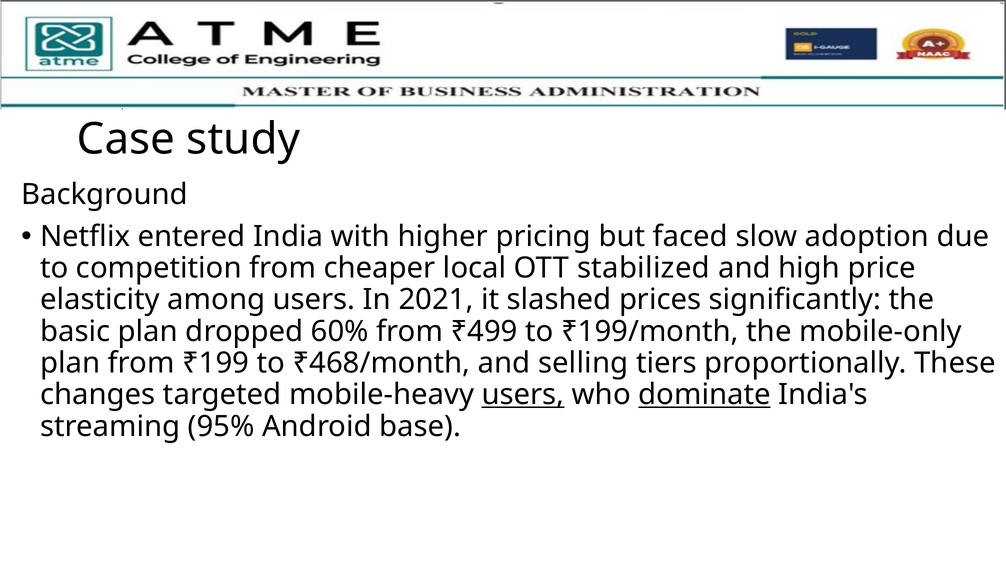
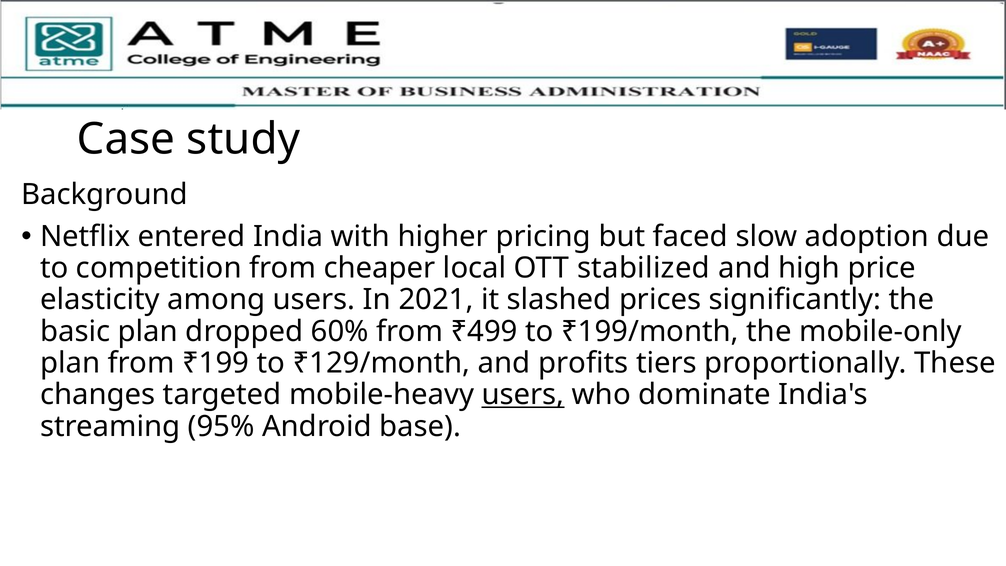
₹468/month: ₹468/month -> ₹129/month
selling: selling -> profits
dominate underline: present -> none
